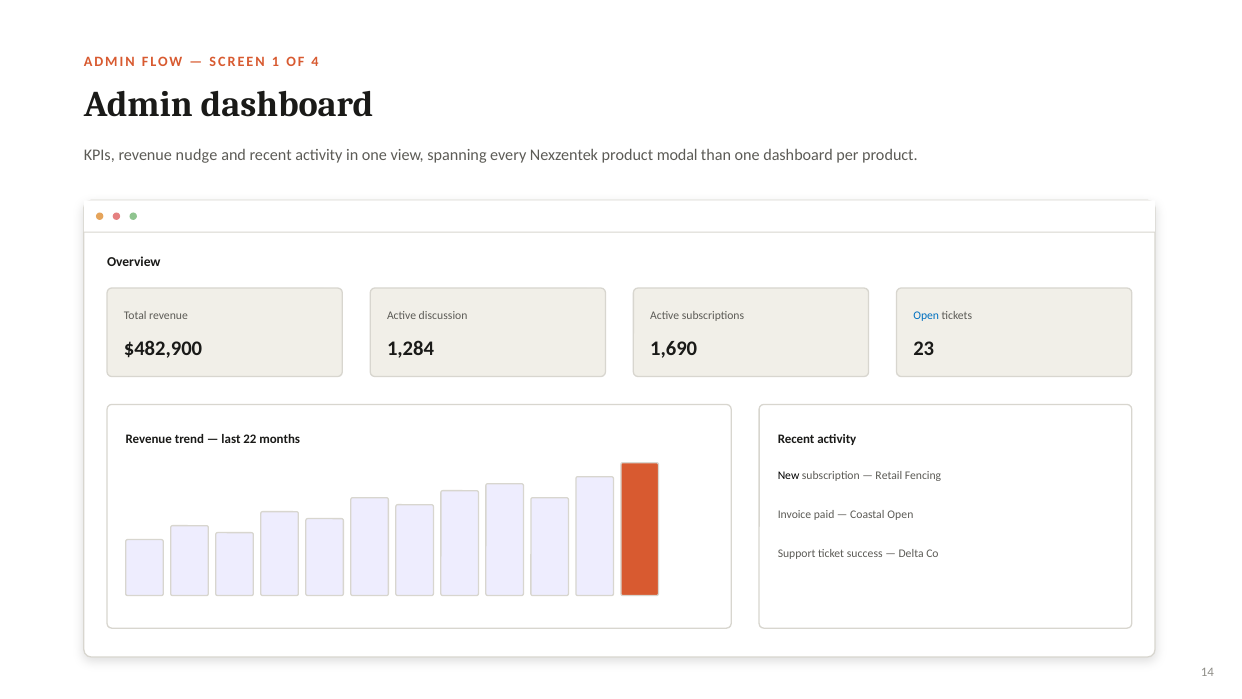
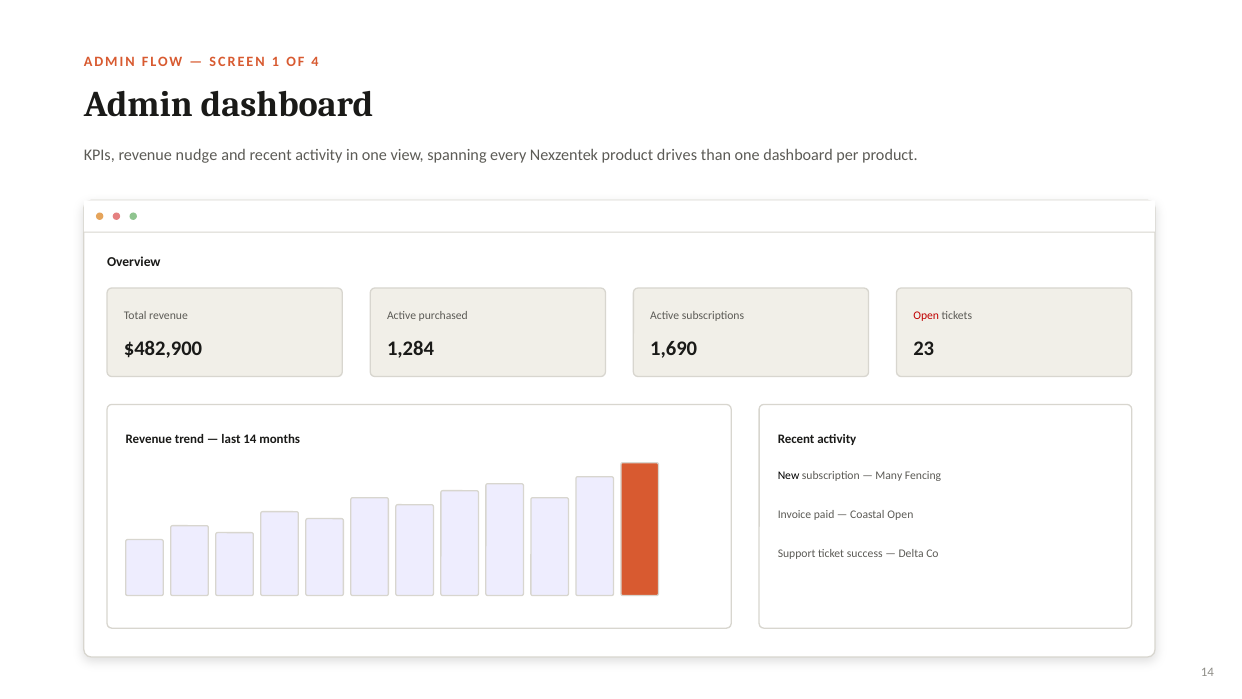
modal: modal -> drives
discussion: discussion -> purchased
Open at (926, 316) colour: blue -> red
last 22: 22 -> 14
Retail: Retail -> Many
